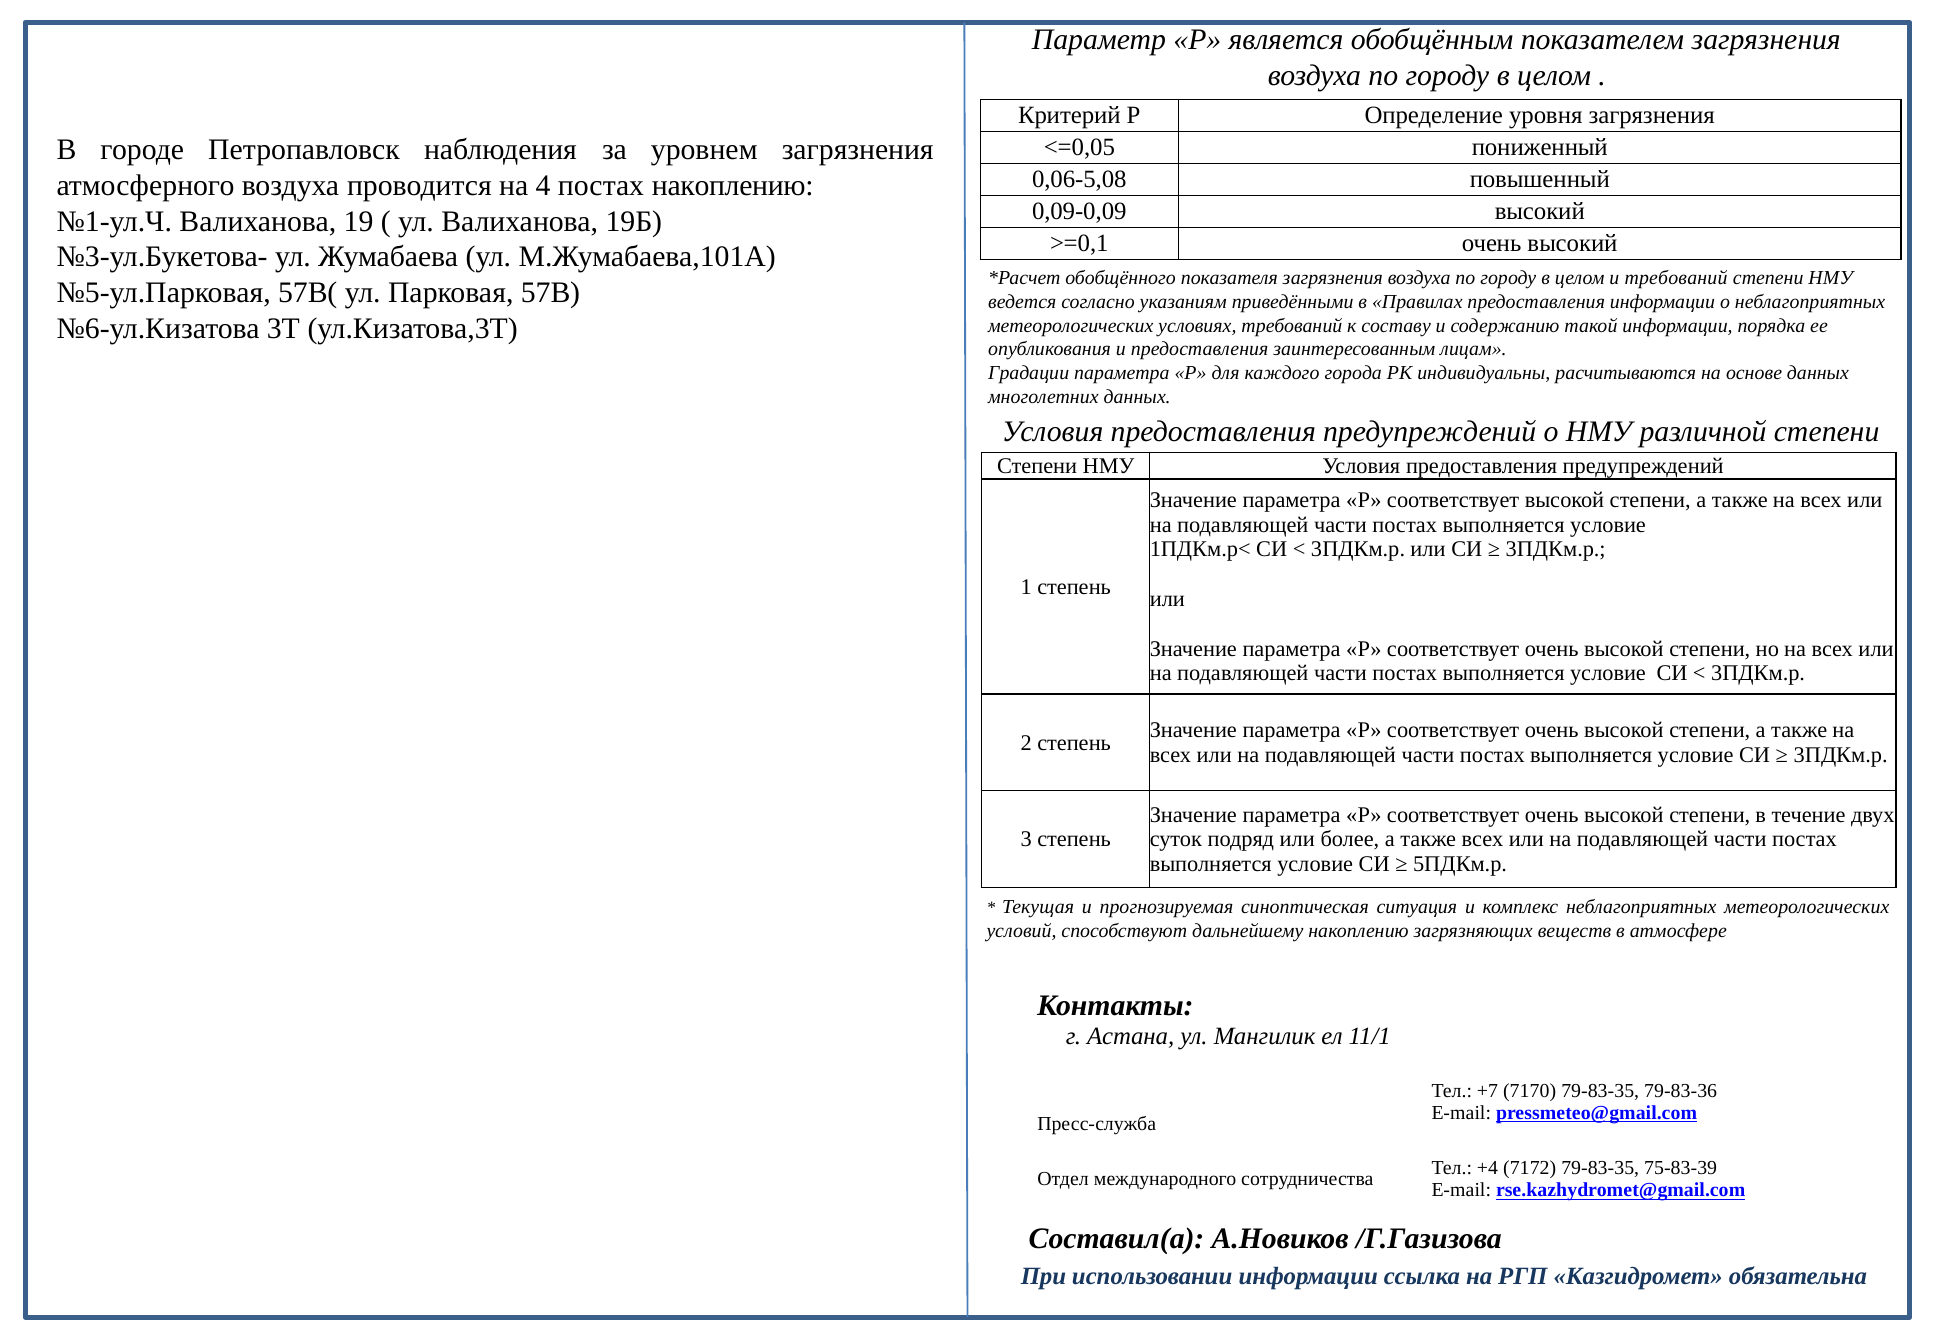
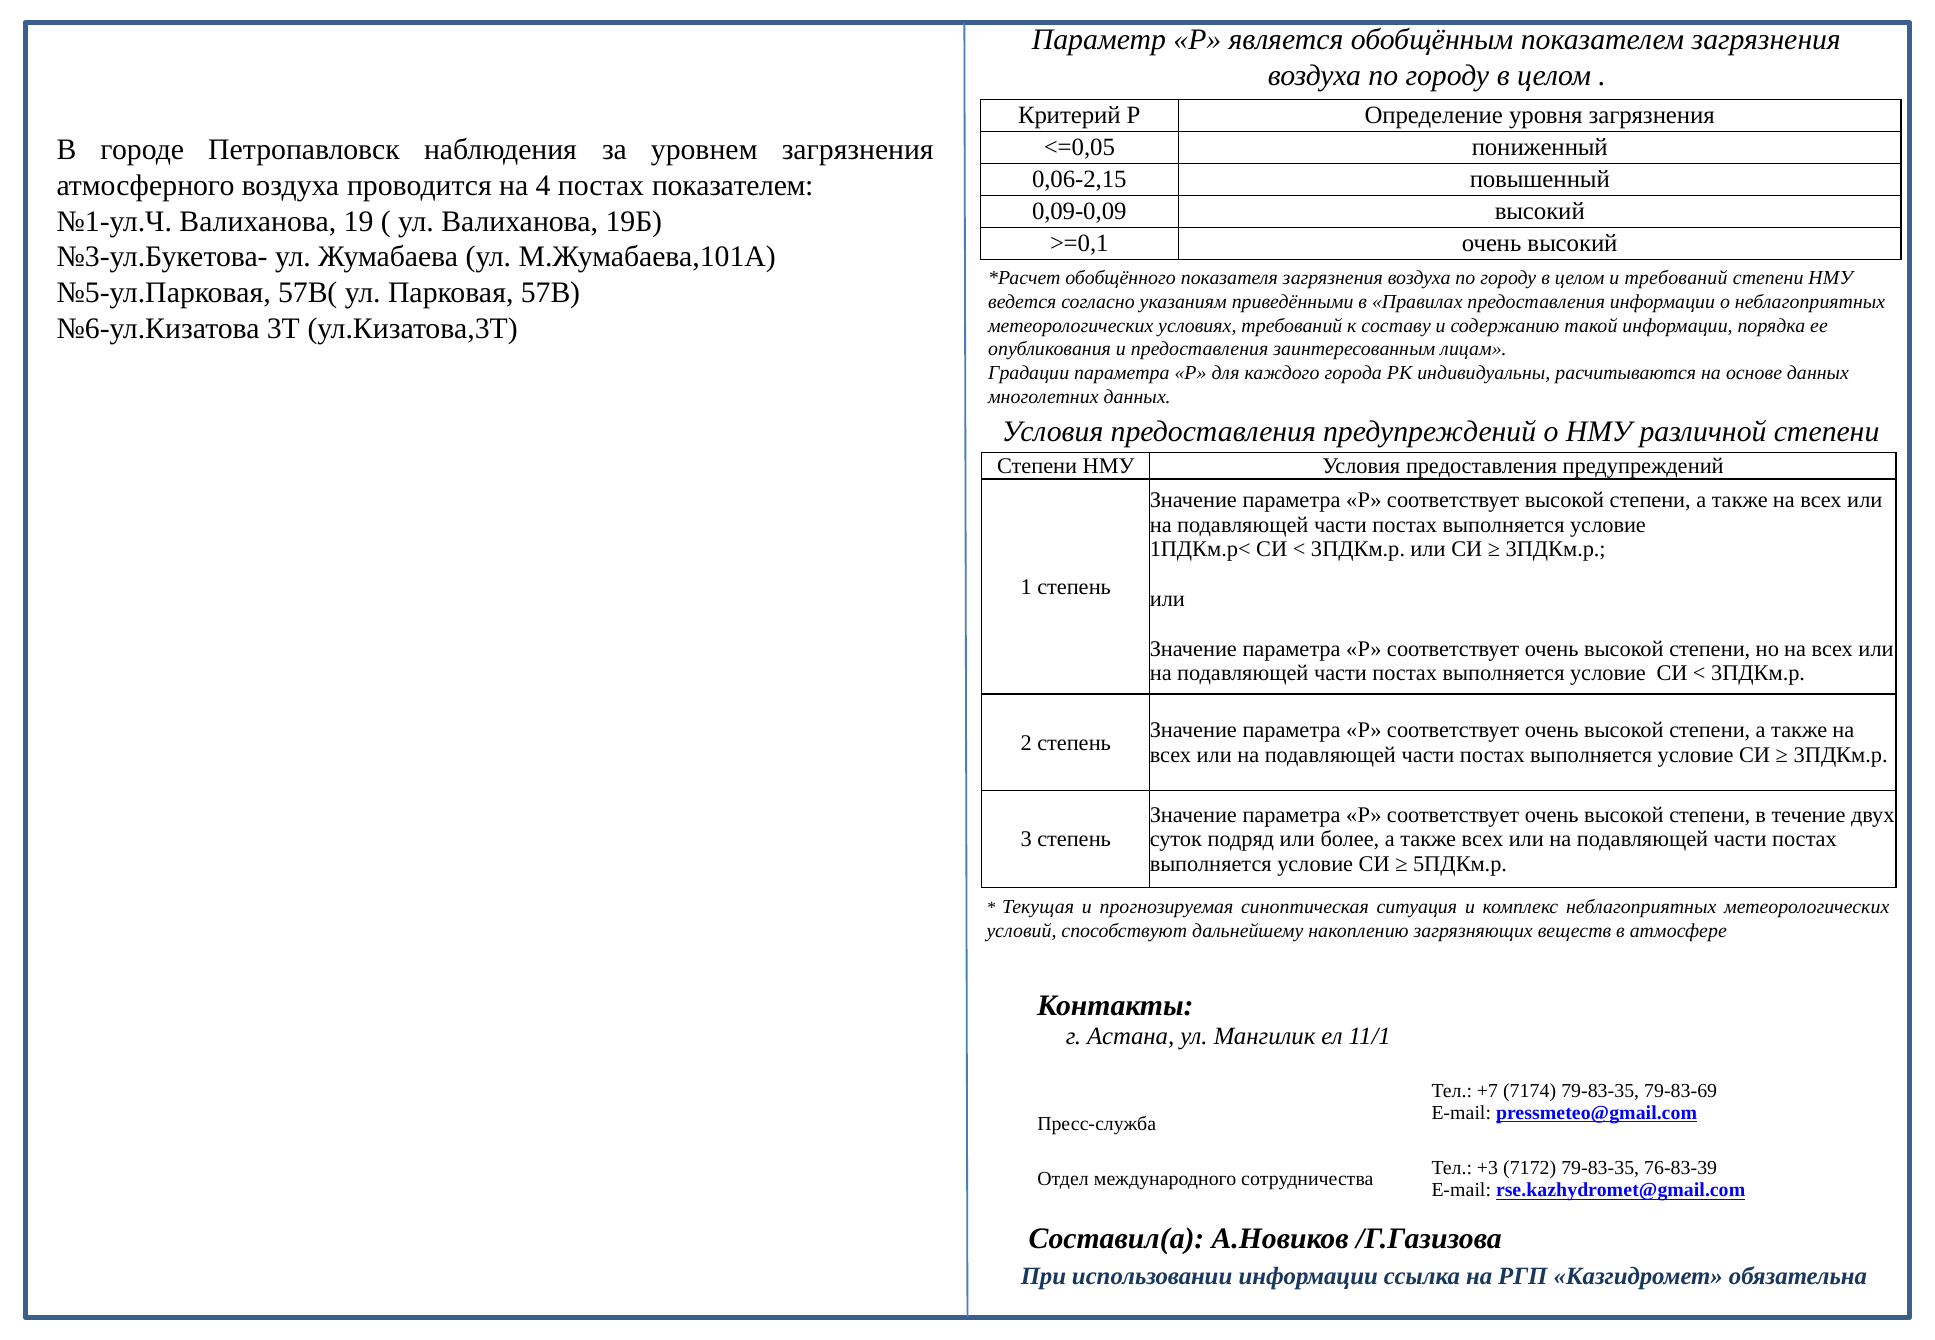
0,06-5,08: 0,06-5,08 -> 0,06-2,15
постах накоплению: накоплению -> показателем
7170: 7170 -> 7174
79-83-36: 79-83-36 -> 79-83-69
+4: +4 -> +3
75-83-39: 75-83-39 -> 76-83-39
